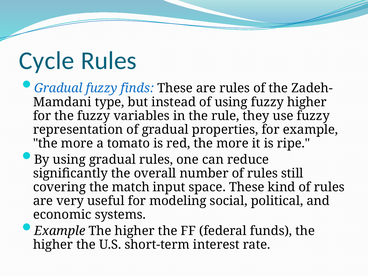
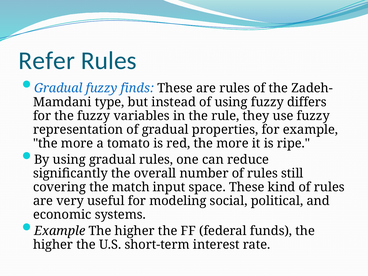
Cycle: Cycle -> Refer
fuzzy higher: higher -> differs
